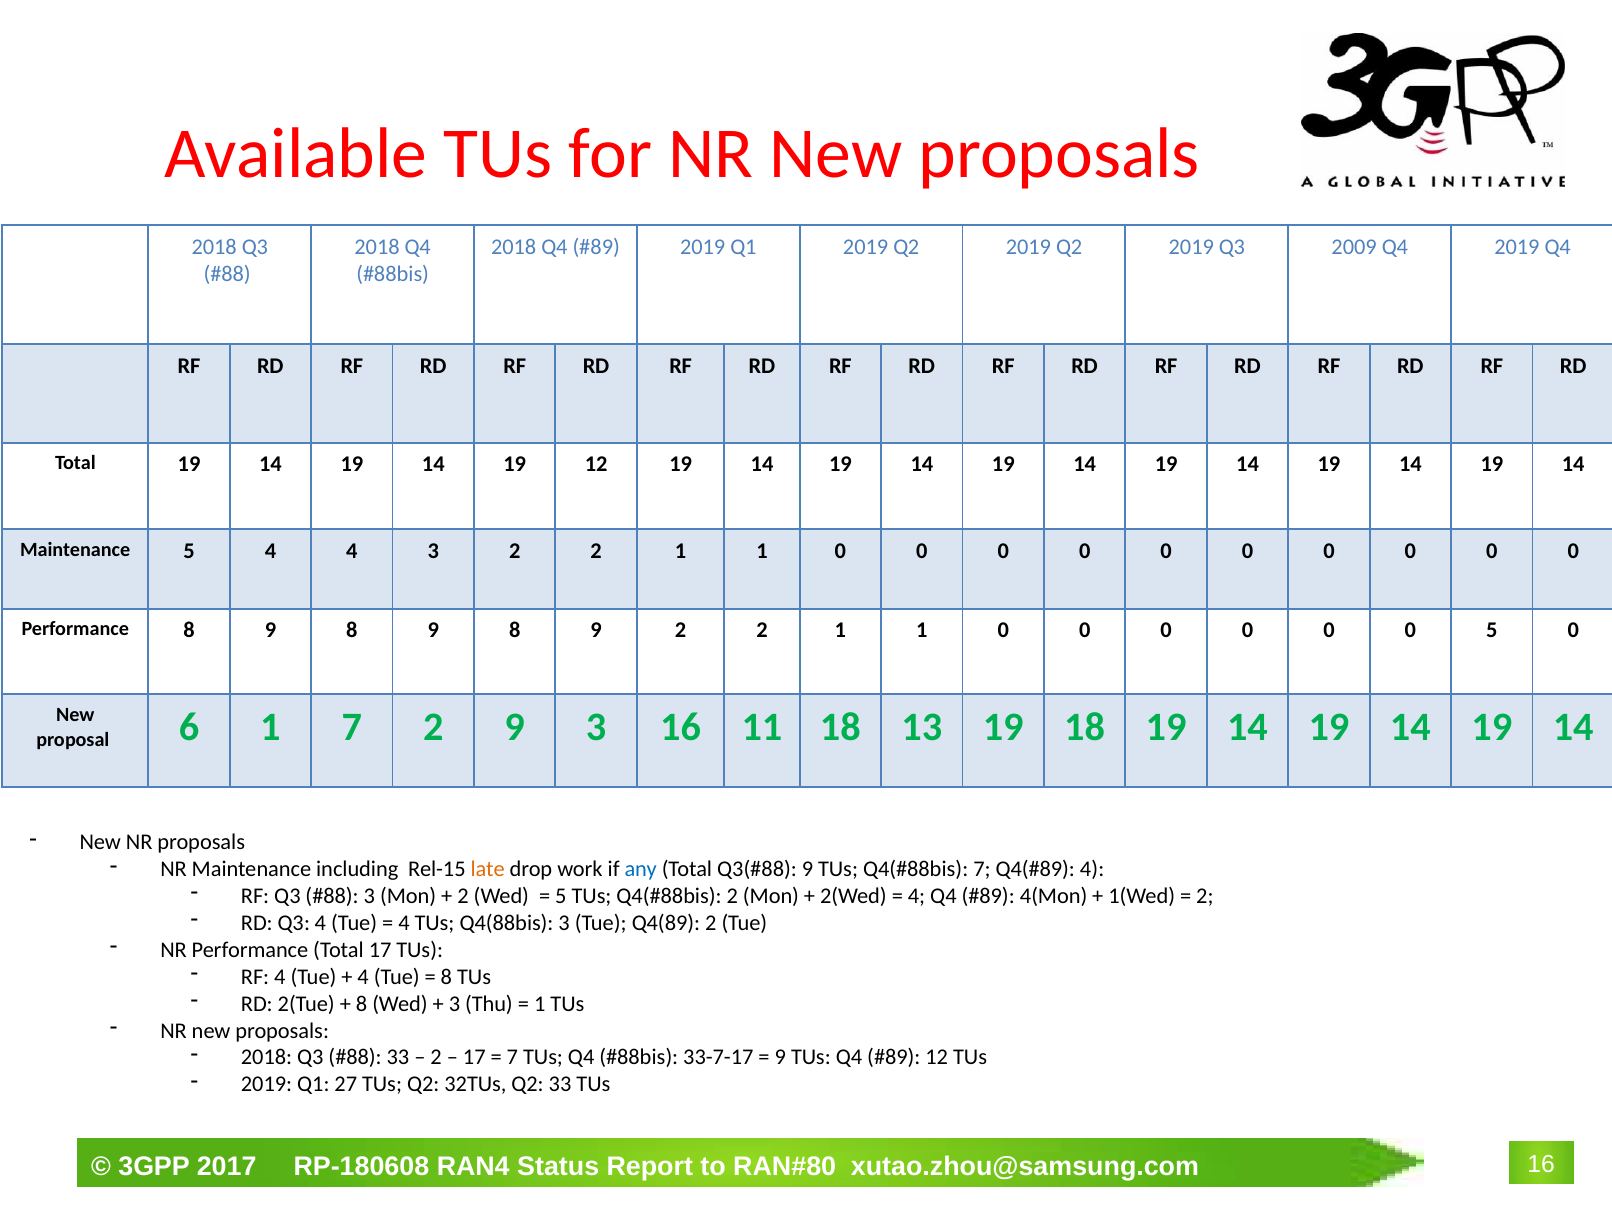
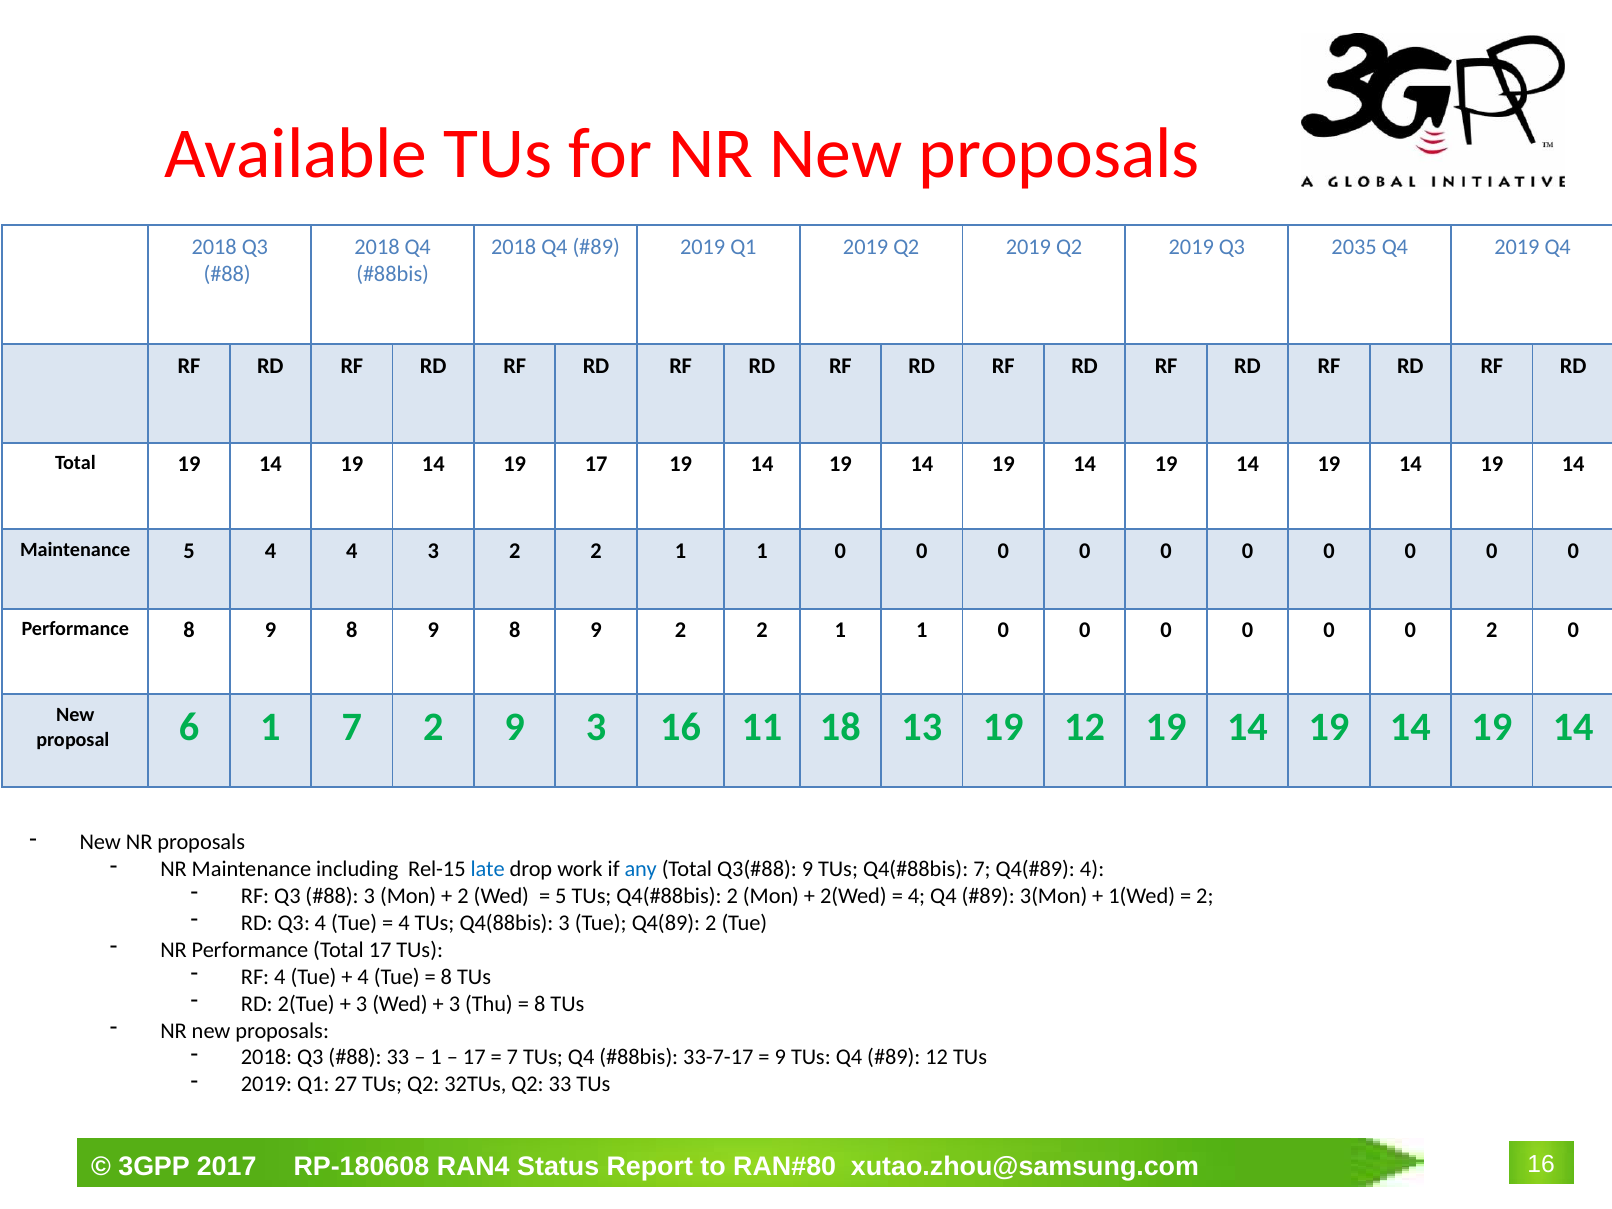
Q3 2009: 2009 -> 2035
19 12: 12 -> 17
0 5: 5 -> 2
19 18: 18 -> 12
late colour: orange -> blue
4(Mon: 4(Mon -> 3(Mon
8 at (362, 1004): 8 -> 3
1 at (540, 1004): 1 -> 8
2 at (436, 1058): 2 -> 1
